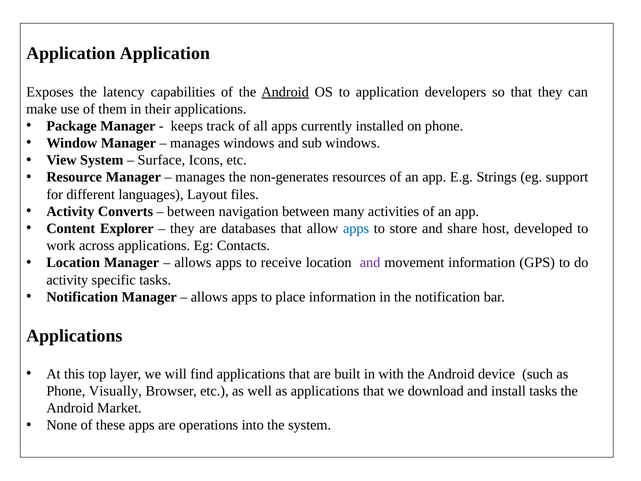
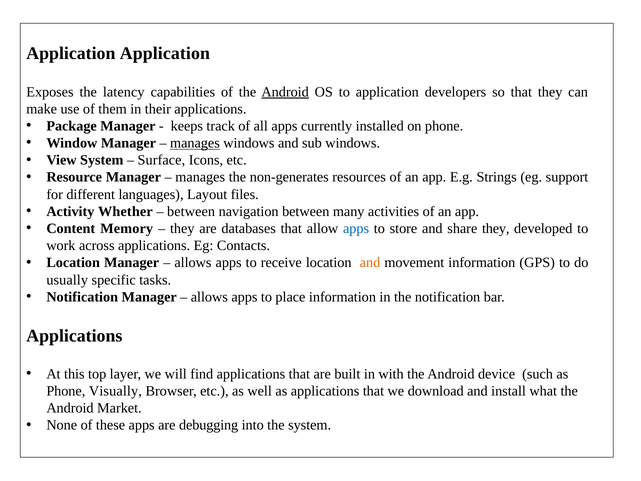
manages at (195, 143) underline: none -> present
Converts: Converts -> Whether
Explorer: Explorer -> Memory
share host: host -> they
and at (370, 263) colour: purple -> orange
activity at (67, 280): activity -> usually
install tasks: tasks -> what
operations: operations -> debugging
